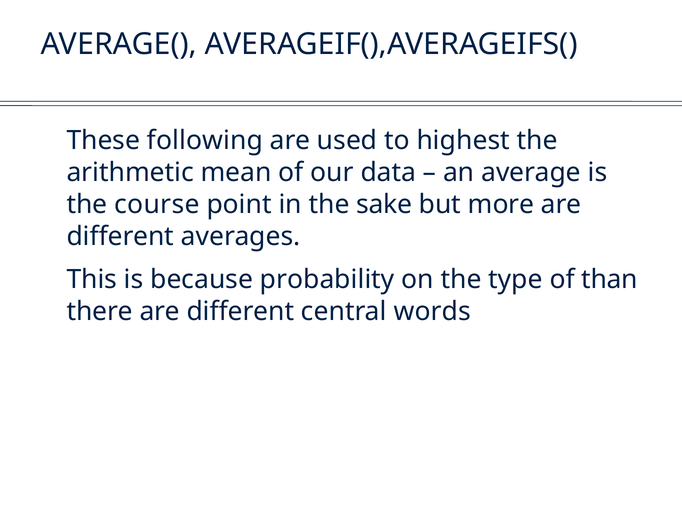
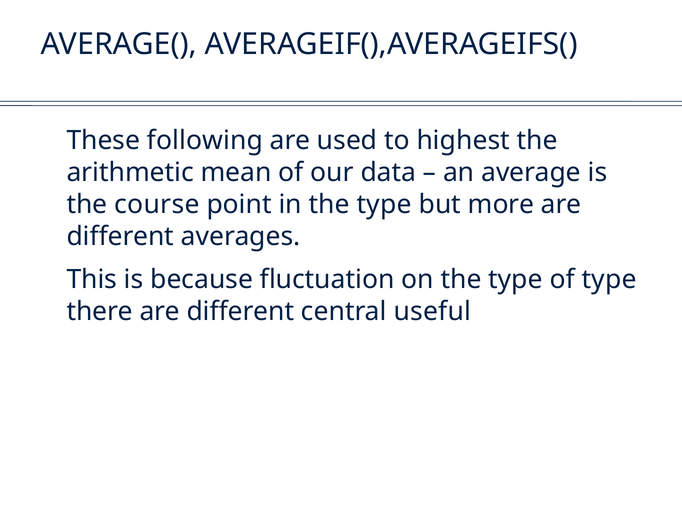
in the sake: sake -> type
probability: probability -> fluctuation
of than: than -> type
words: words -> useful
